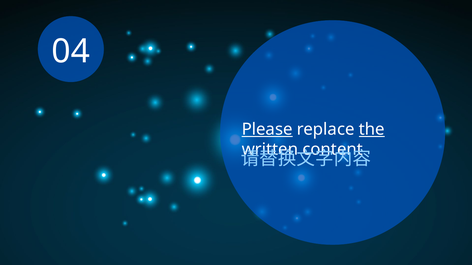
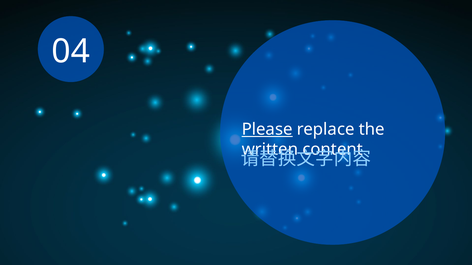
the underline: present -> none
